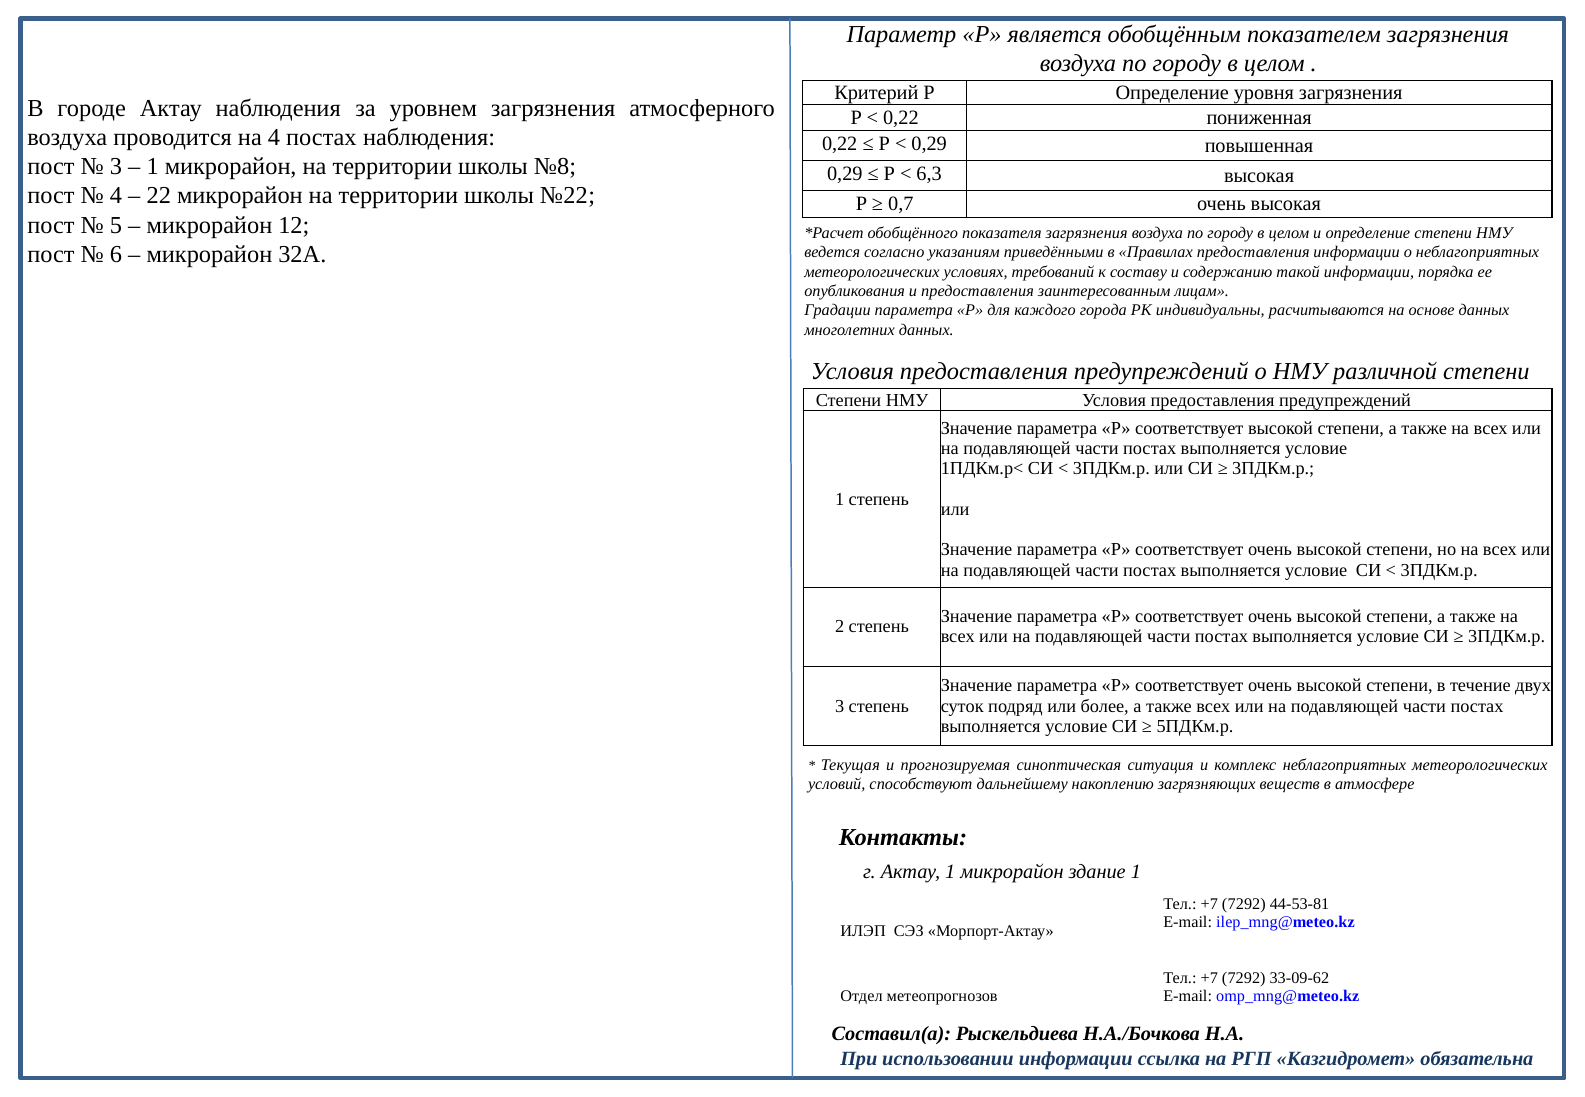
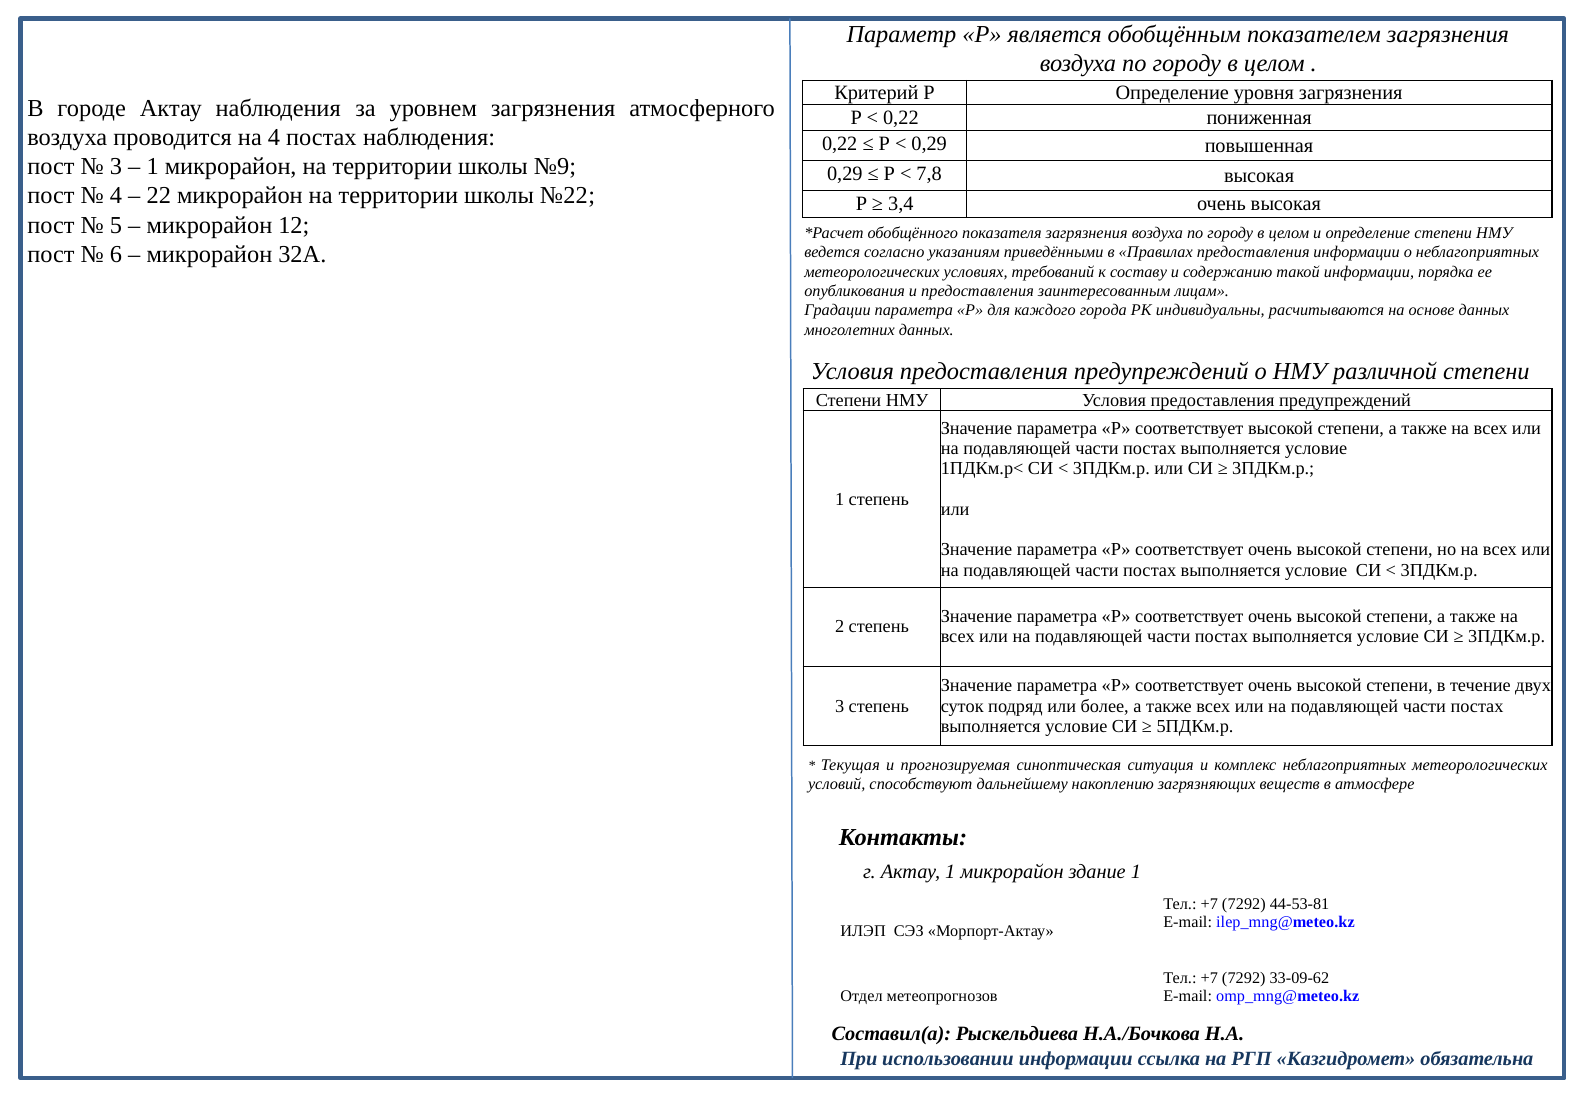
№8: №8 -> №9
6,3: 6,3 -> 7,8
0,7: 0,7 -> 3,4
